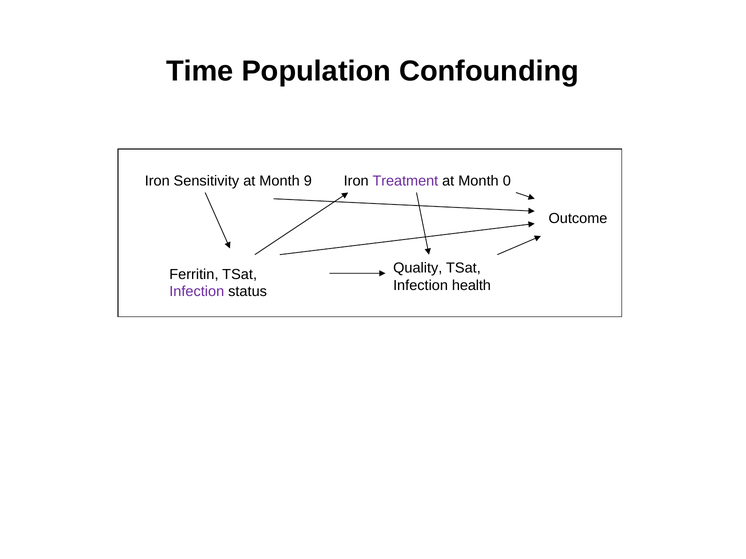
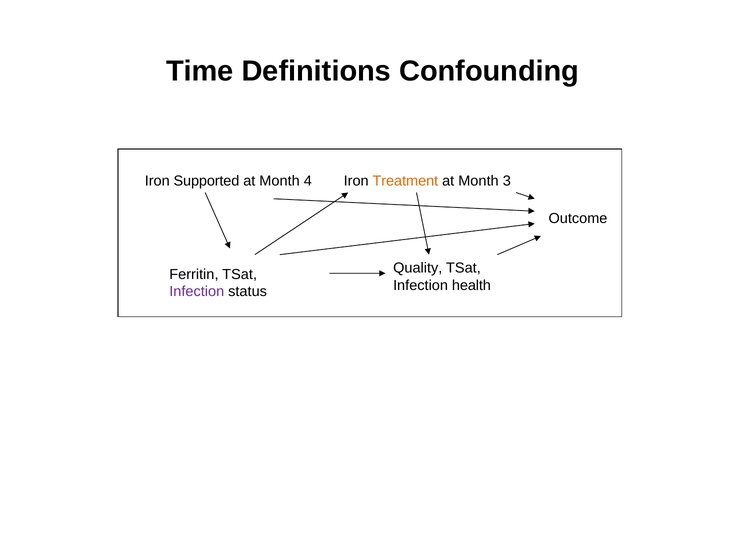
Population: Population -> Definitions
Sensitivity: Sensitivity -> Supported
9: 9 -> 4
Treatment colour: purple -> orange
0: 0 -> 3
